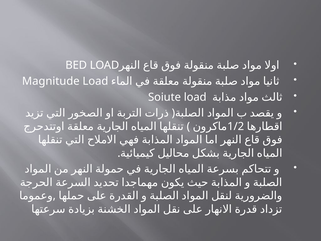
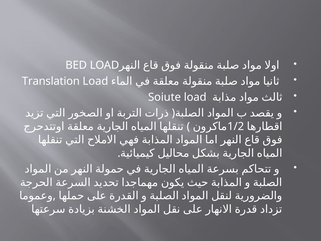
Magnitude: Magnitude -> Translation
